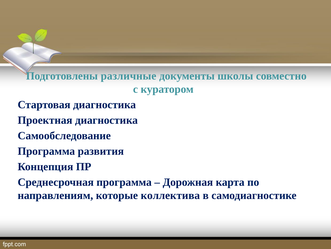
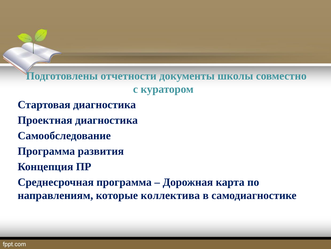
различные: различные -> отчетности
